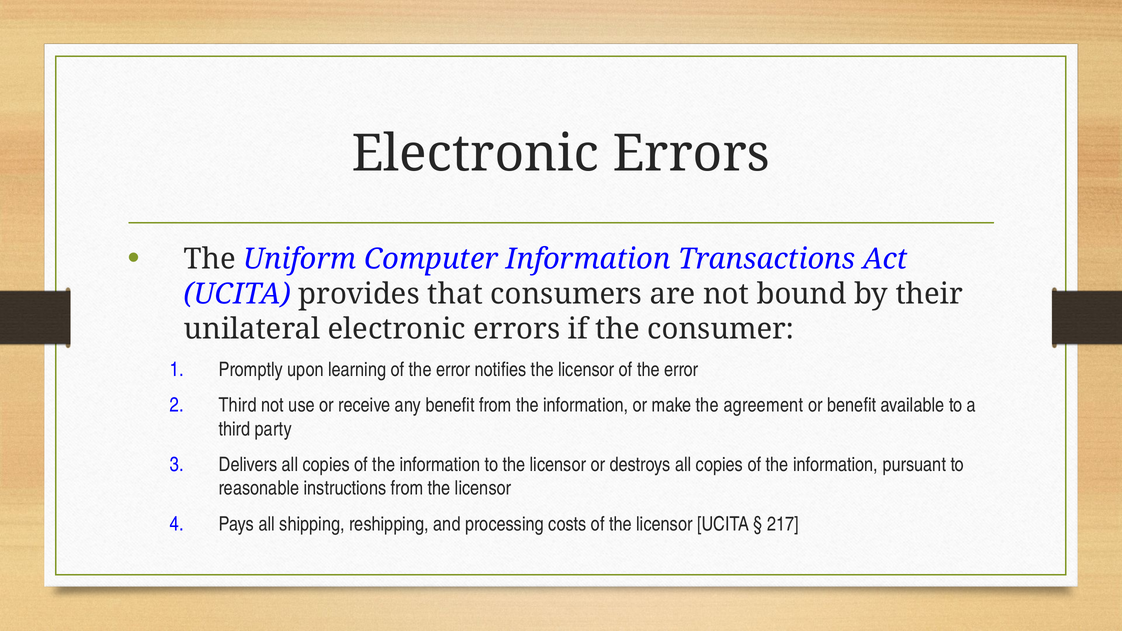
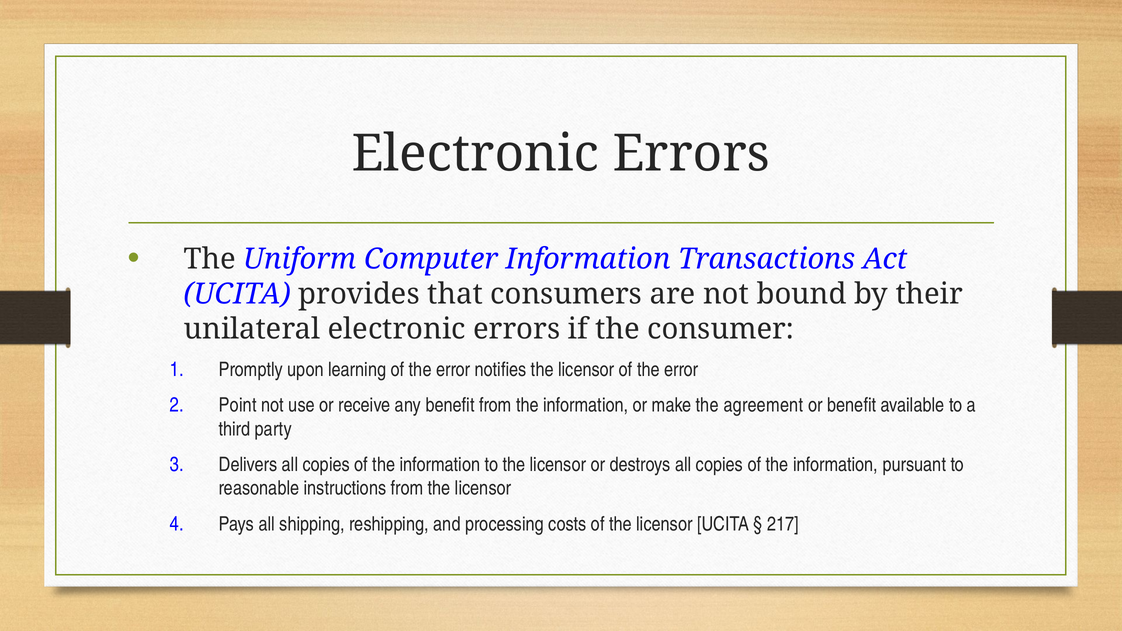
Third at (238, 405): Third -> Point
